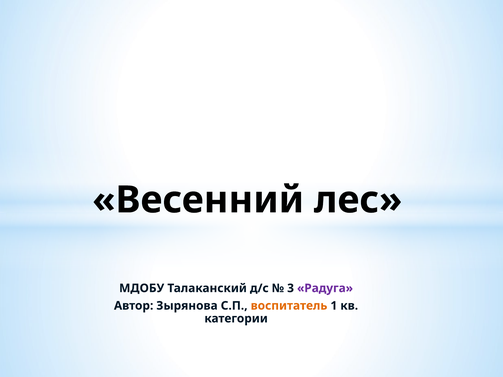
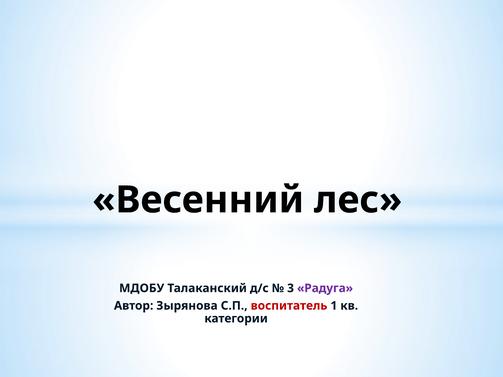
воспитатель colour: orange -> red
